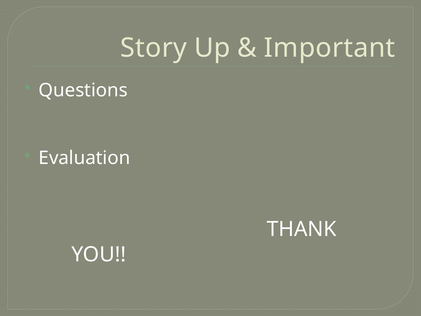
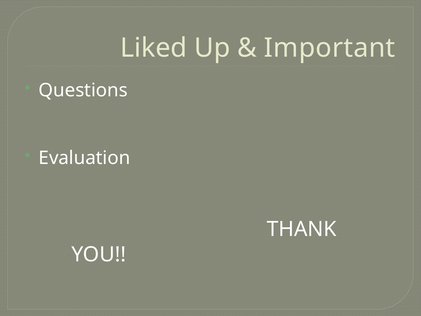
Story: Story -> Liked
